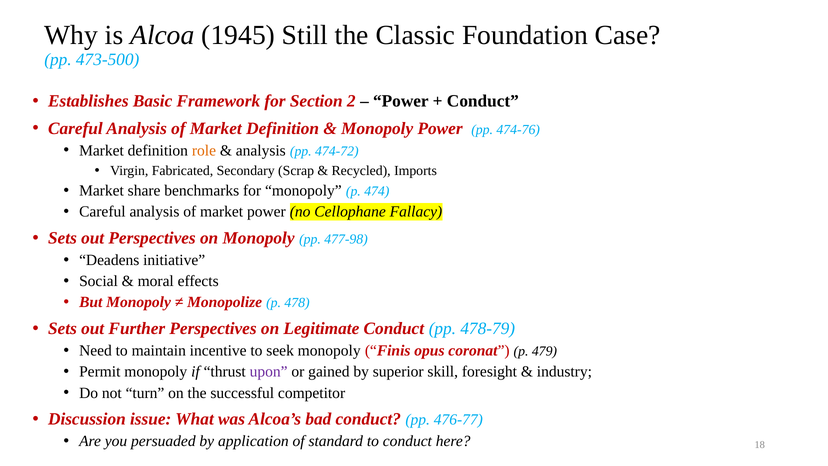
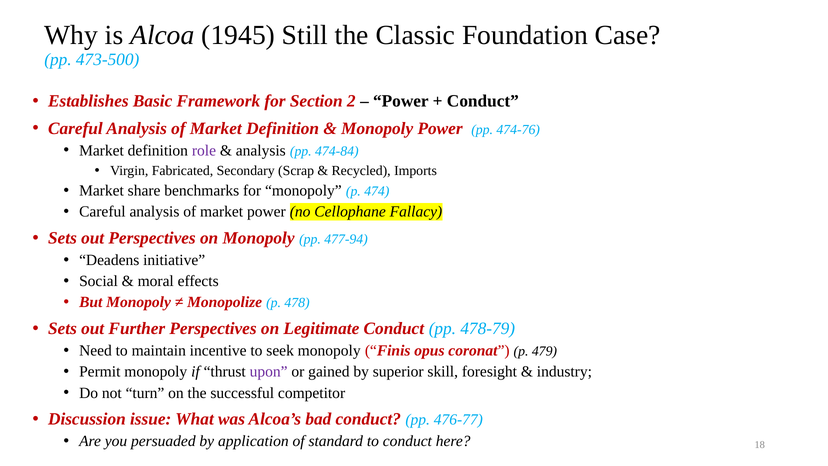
role colour: orange -> purple
474-72: 474-72 -> 474-84
477-98: 477-98 -> 477-94
